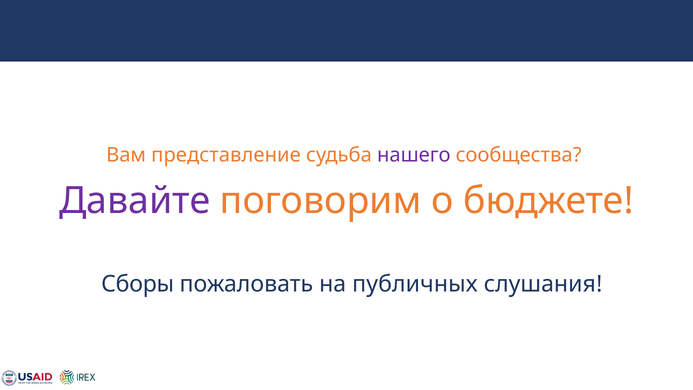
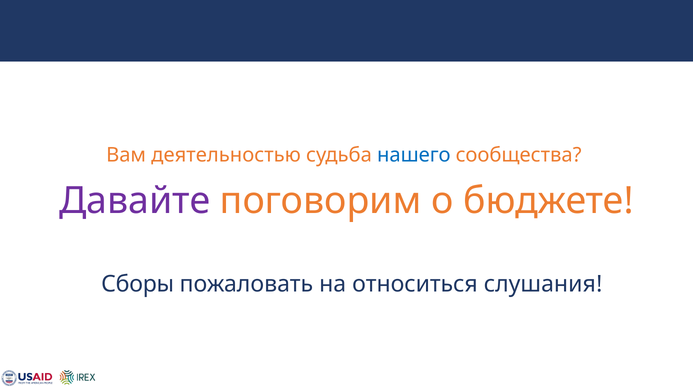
представление: представление -> деятельностью
нашего colour: purple -> blue
публичных: публичных -> относиться
